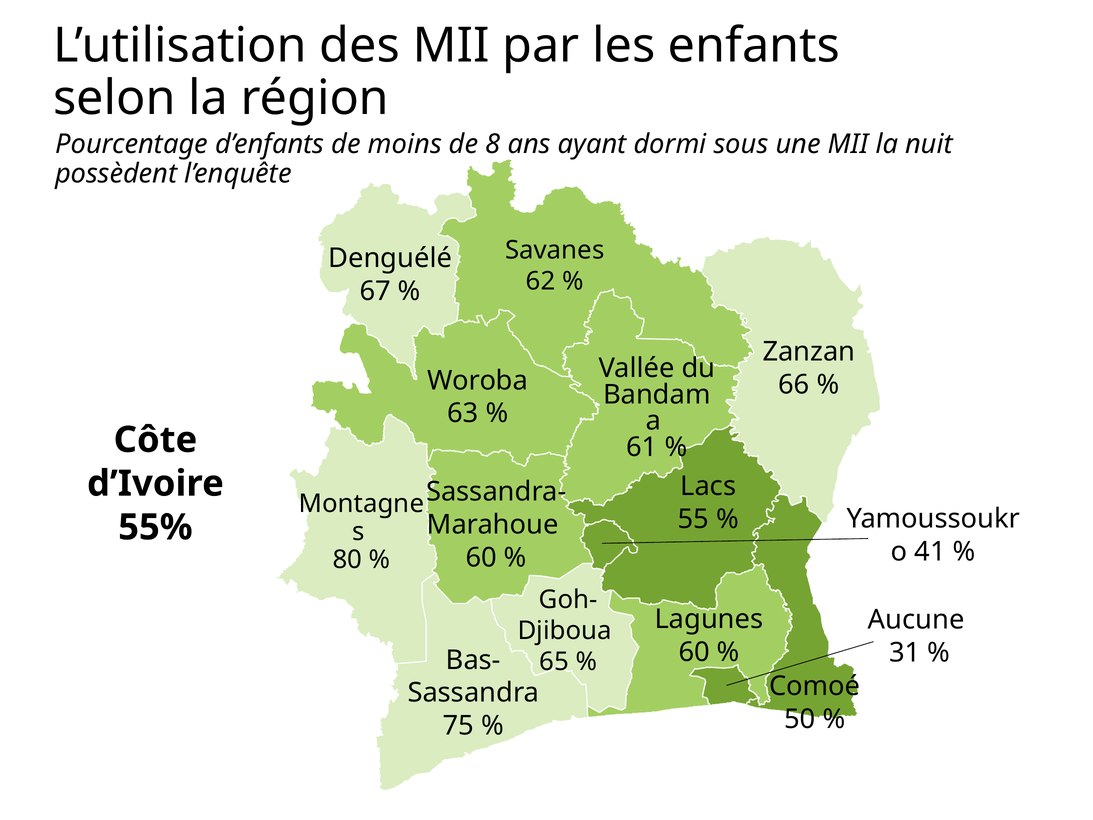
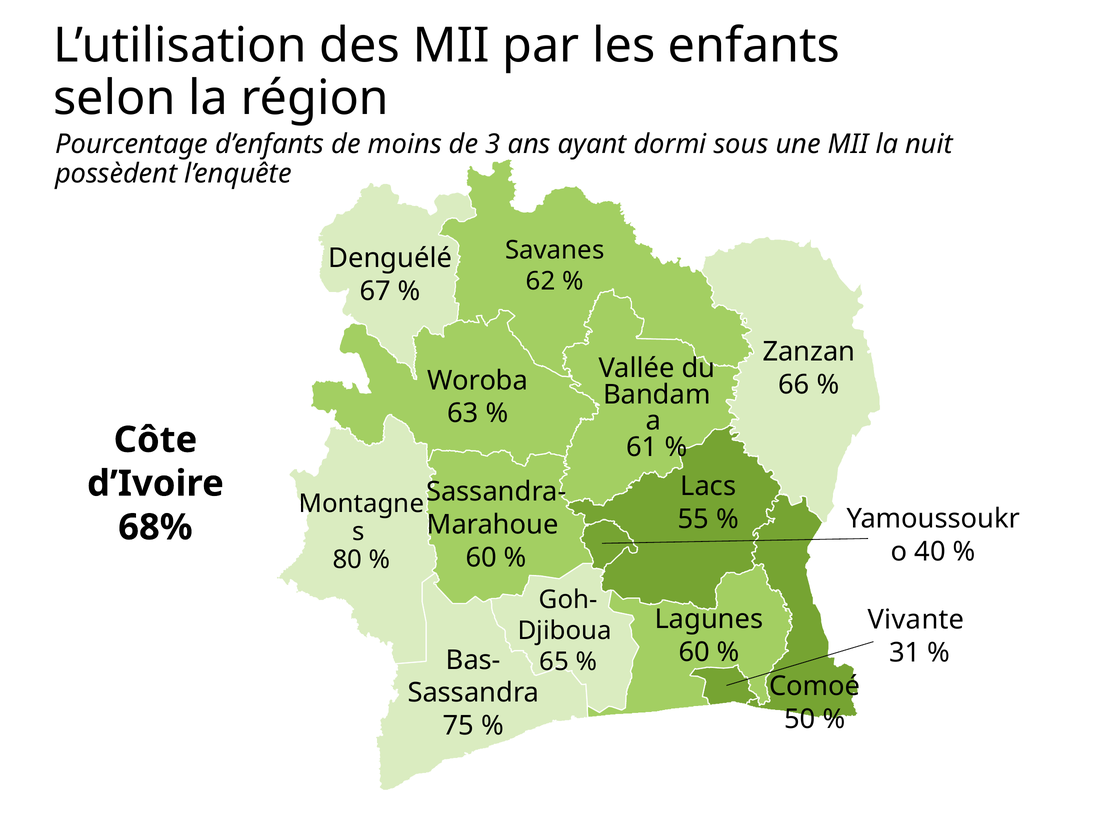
8: 8 -> 3
55%: 55% -> 68%
41: 41 -> 40
Aucune: Aucune -> Vivante
